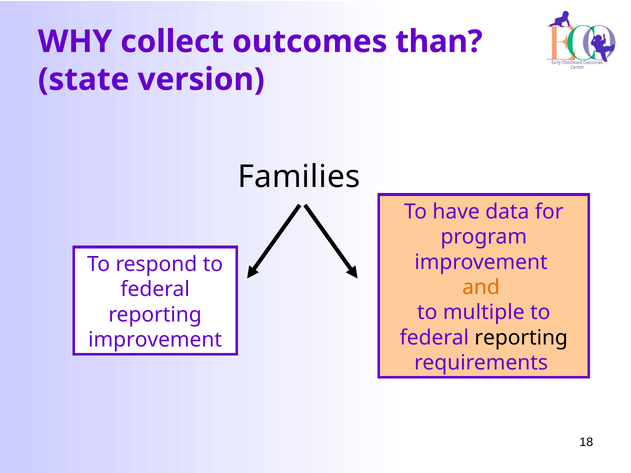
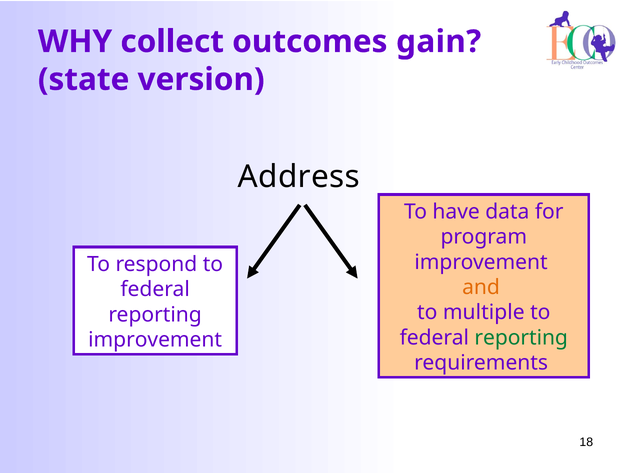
than: than -> gain
Families: Families -> Address
reporting at (521, 338) colour: black -> green
